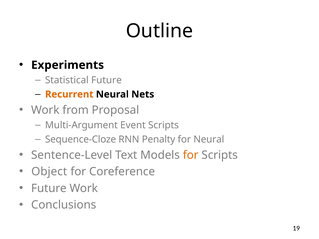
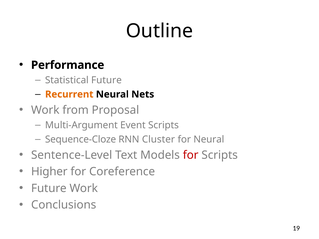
Experiments: Experiments -> Performance
Penalty: Penalty -> Cluster
for at (191, 155) colour: orange -> red
Object: Object -> Higher
